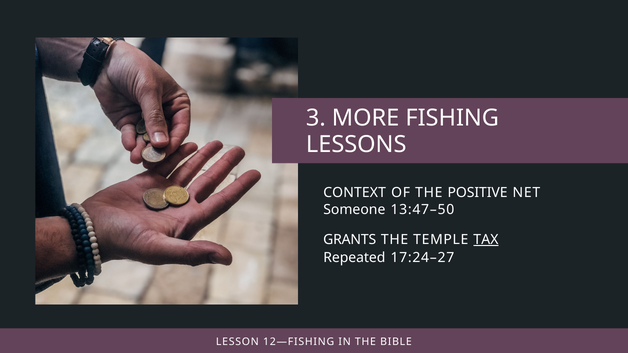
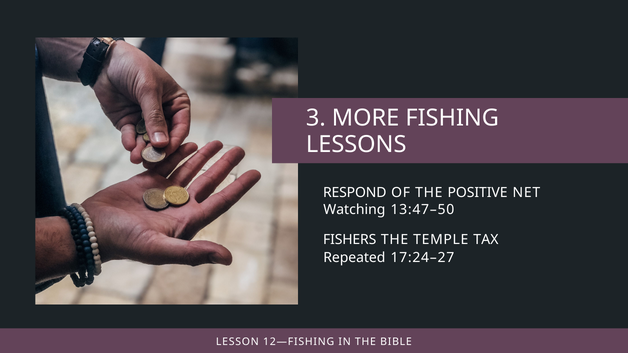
CONTEXT: CONTEXT -> RESPOND
Someone: Someone -> Watching
GRANTS: GRANTS -> FISHERS
TAX underline: present -> none
